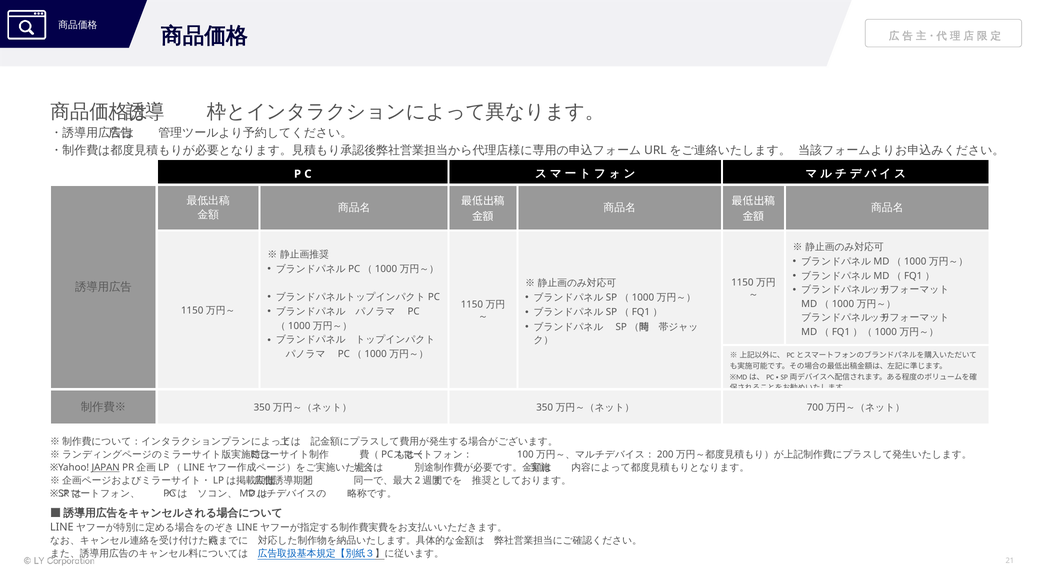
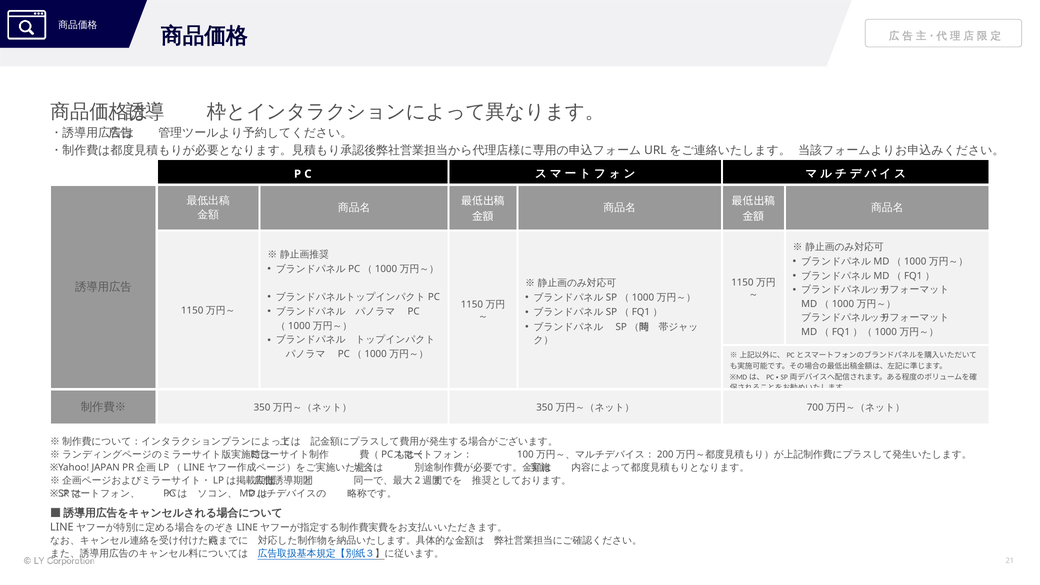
JAPAN underline: present -> none
